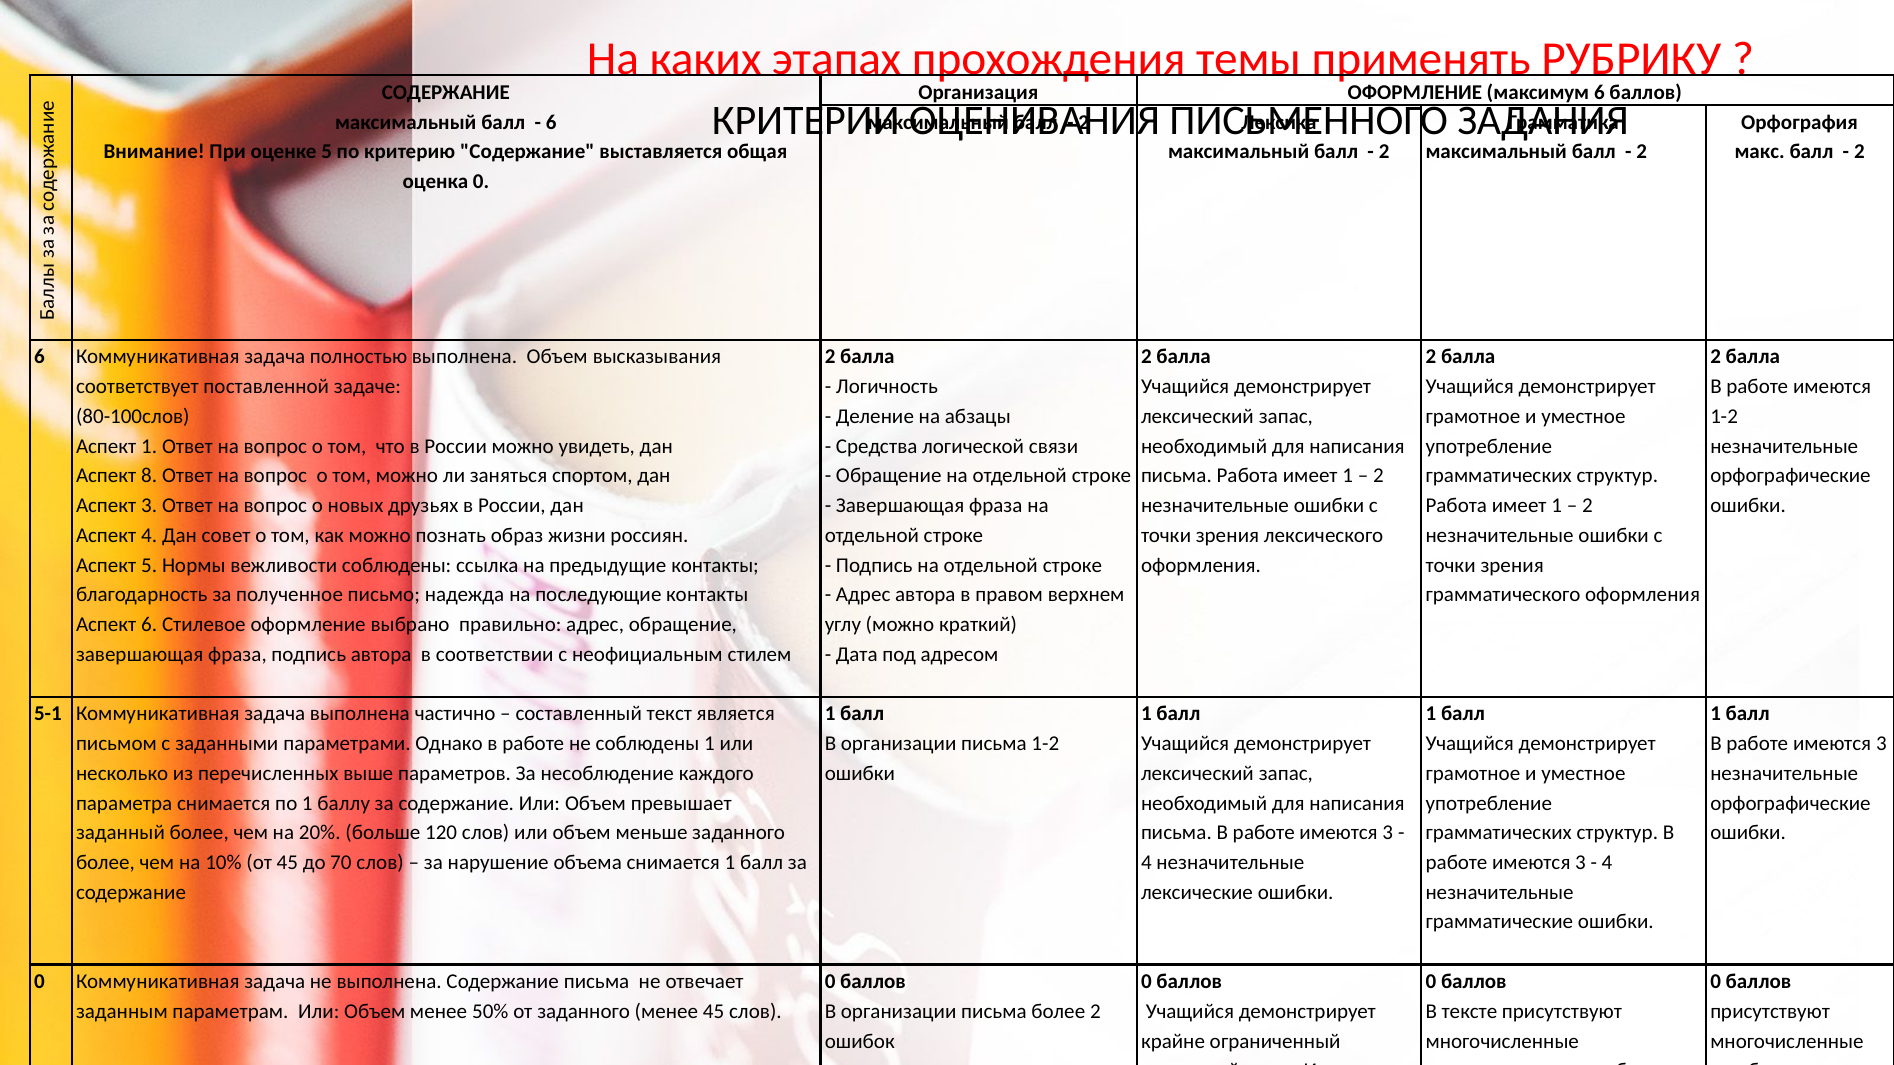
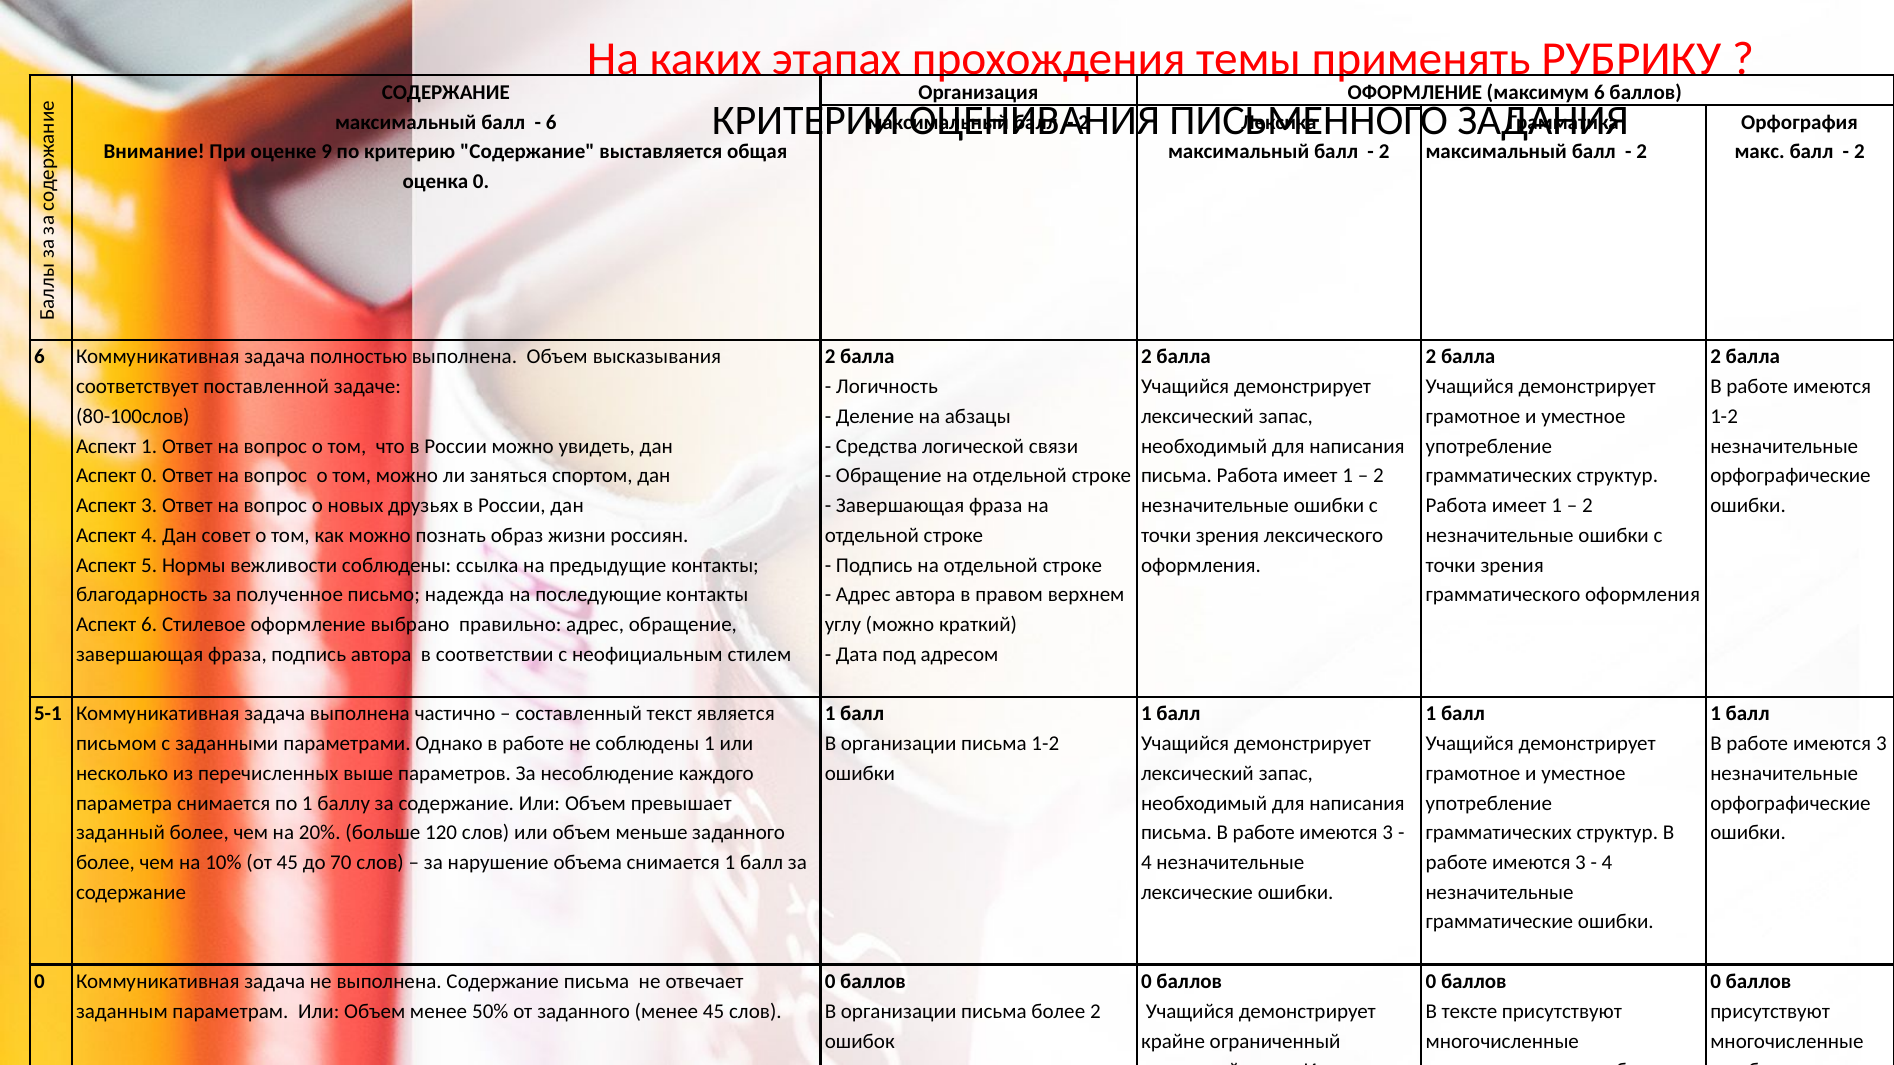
оценке 5: 5 -> 9
Аспект 8: 8 -> 0
